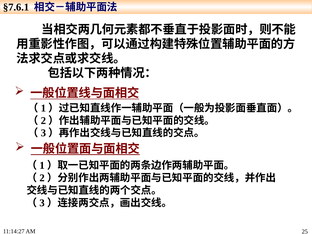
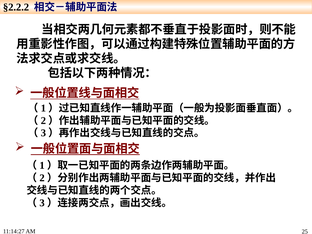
§7.6.1: §7.6.1 -> §2.2.2
